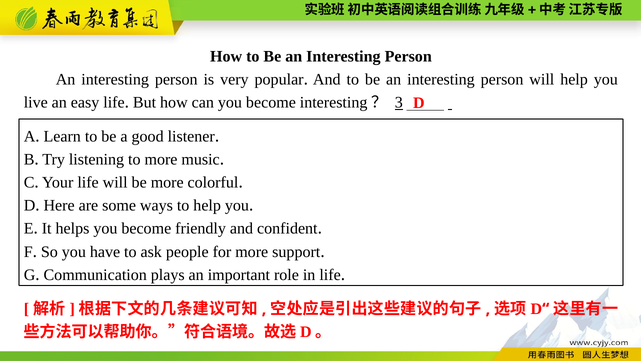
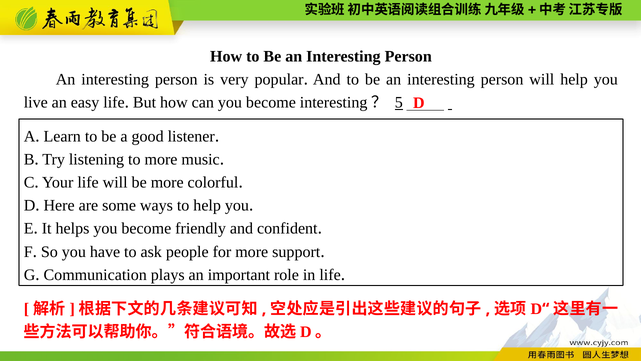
3: 3 -> 5
